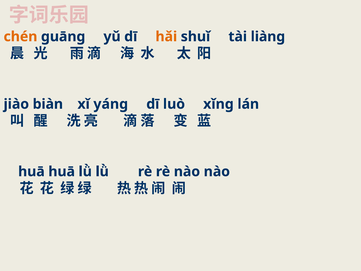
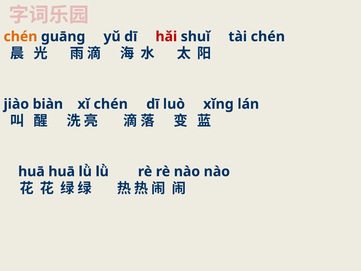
hǎi colour: orange -> red
tài liànɡ: liànɡ -> chén
xǐ yánɡ: yánɡ -> chén
